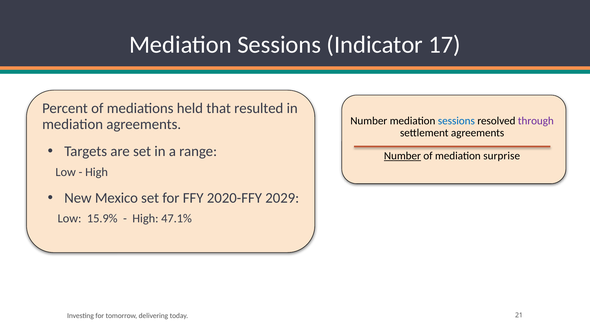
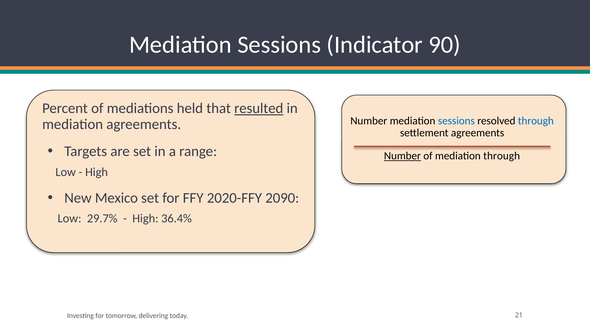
17: 17 -> 90
resulted underline: none -> present
through at (536, 121) colour: purple -> blue
mediation surprise: surprise -> through
2029: 2029 -> 2090
15.9%: 15.9% -> 29.7%
47.1%: 47.1% -> 36.4%
